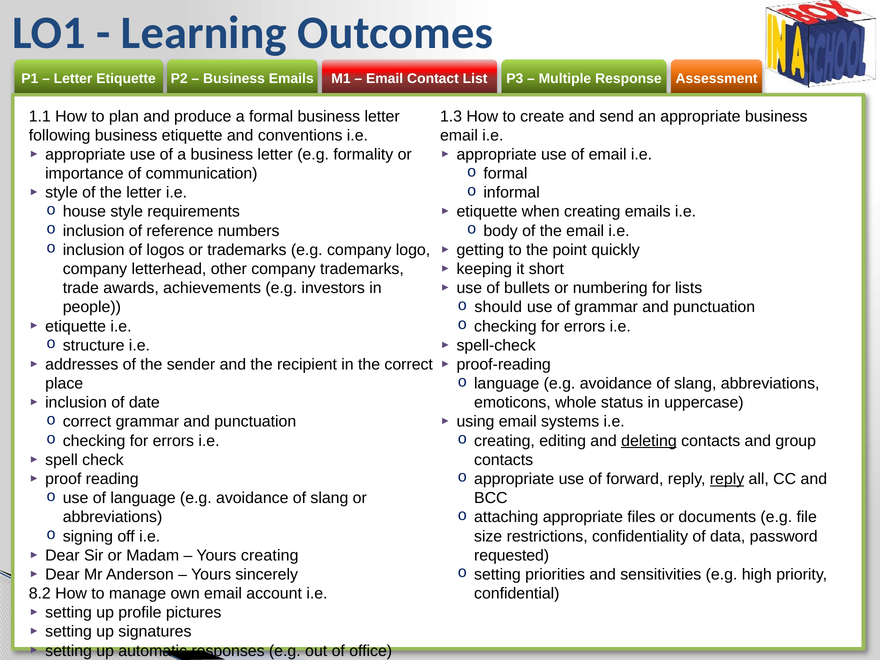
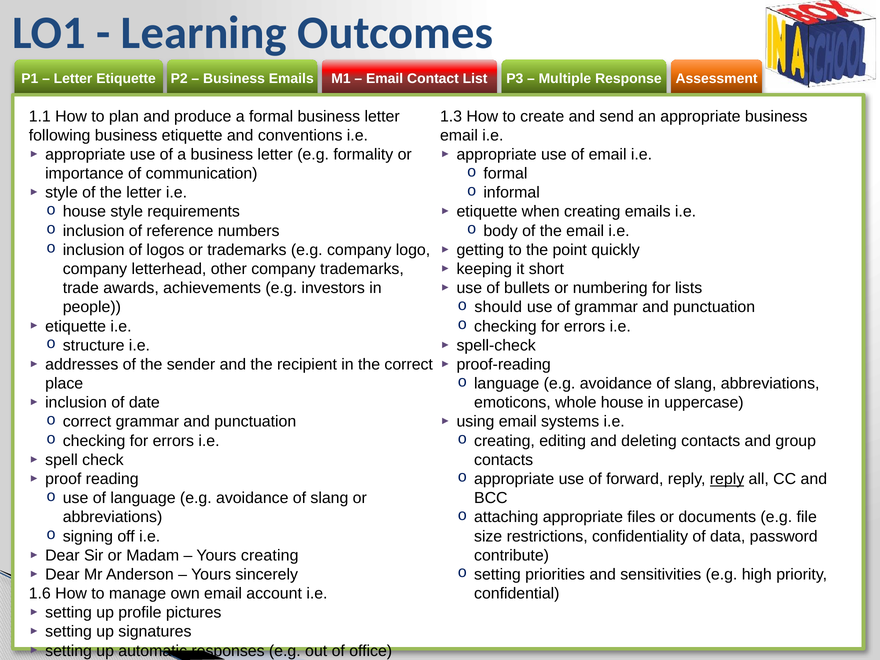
whole status: status -> house
deleting underline: present -> none
requested: requested -> contribute
8.2: 8.2 -> 1.6
